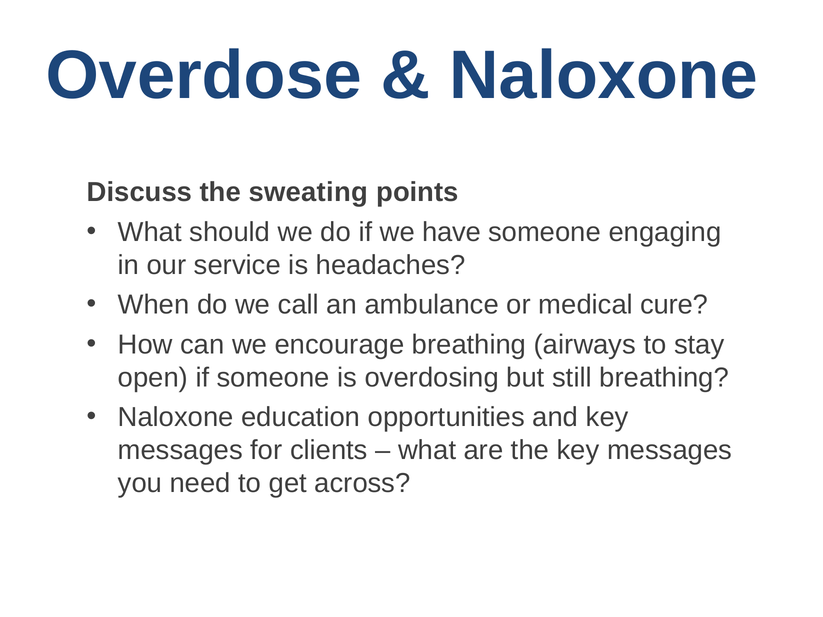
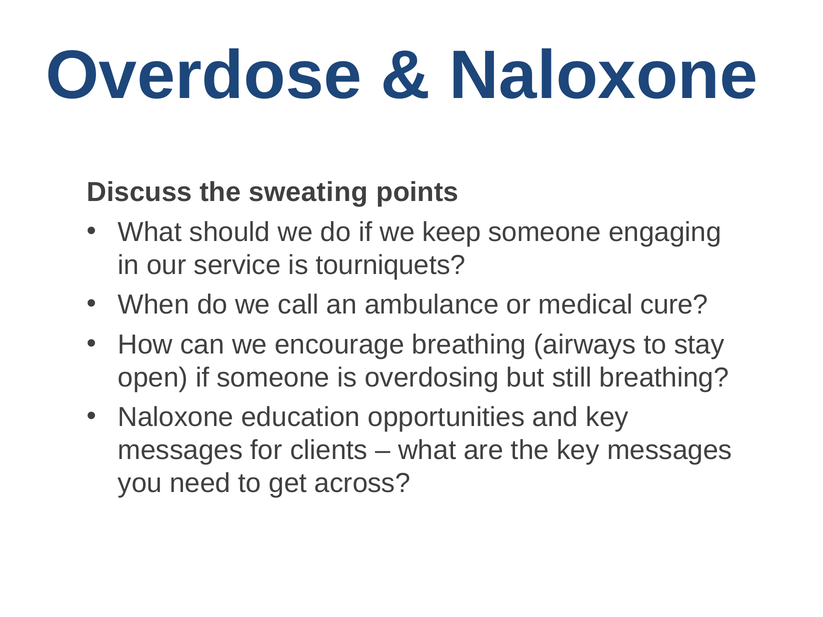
have: have -> keep
headaches: headaches -> tourniquets
